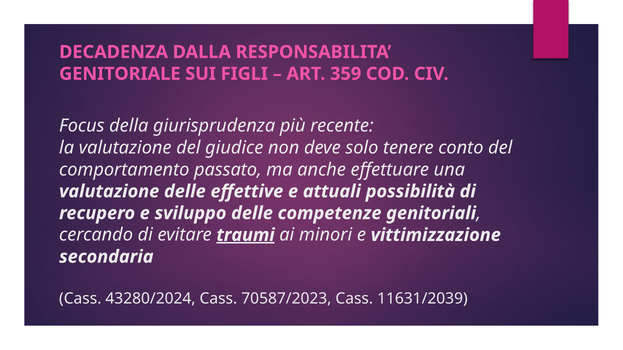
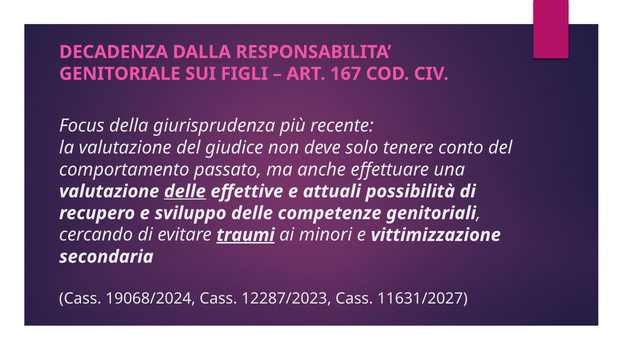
359: 359 -> 167
delle at (185, 192) underline: none -> present
43280/2024: 43280/2024 -> 19068/2024
70587/2023: 70587/2023 -> 12287/2023
11631/2039: 11631/2039 -> 11631/2027
